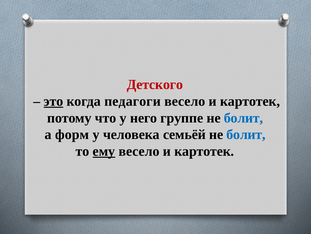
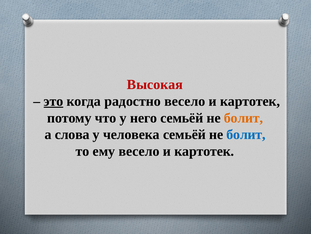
Детского: Детского -> Высокая
педагоги: педагоги -> радостно
него группе: группе -> семьёй
болит at (244, 118) colour: blue -> orange
форм: форм -> слова
ему underline: present -> none
